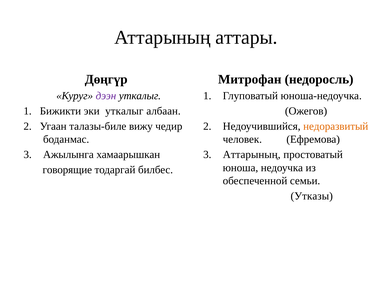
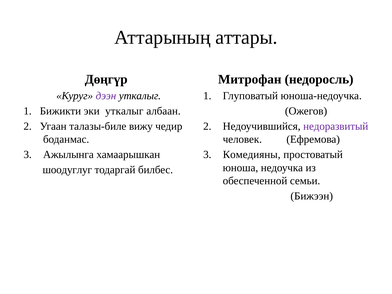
недоразвитый colour: orange -> purple
Аттарының at (252, 155): Аттарының -> Комедияны
говорящие: говорящие -> шоодуглуг
Утказы: Утказы -> Бижээн
